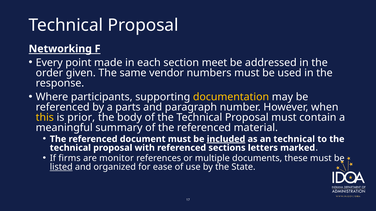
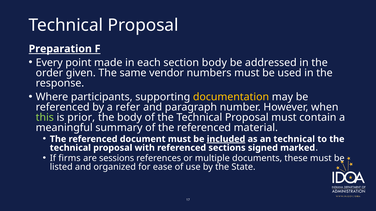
Networking: Networking -> Preparation
section meet: meet -> body
parts: parts -> refer
this colour: yellow -> light green
letters: letters -> signed
monitor: monitor -> sessions
listed underline: present -> none
